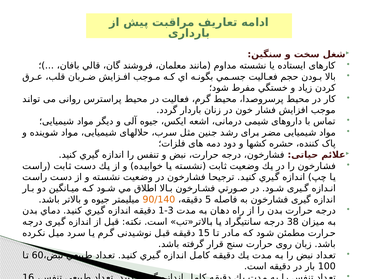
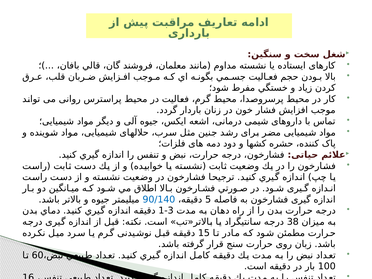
90/140 colour: orange -> blue
